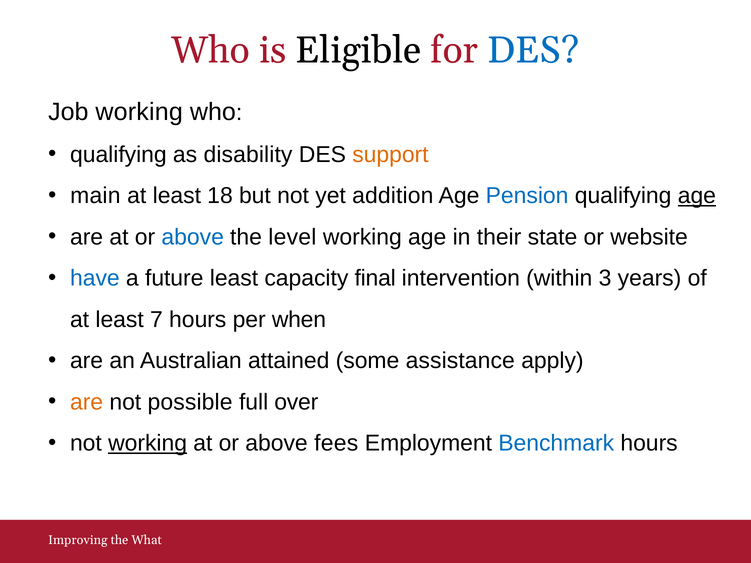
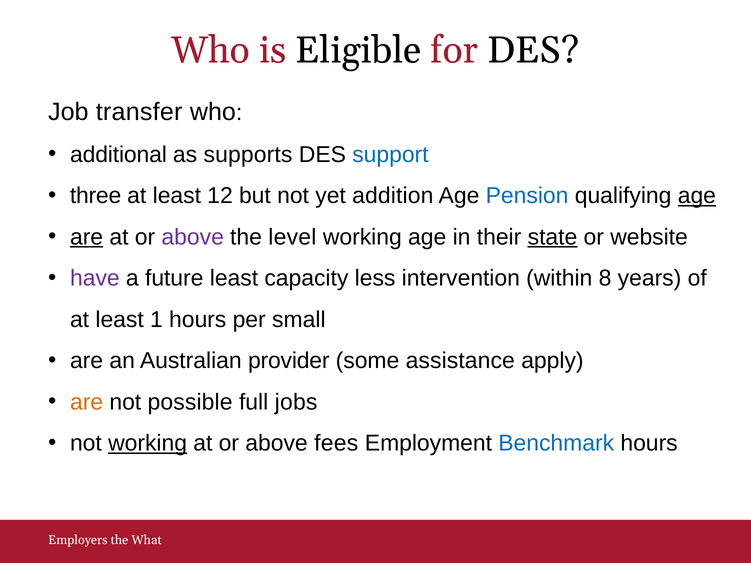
DES at (533, 51) colour: blue -> black
Job working: working -> transfer
qualifying at (118, 155): qualifying -> additional
disability: disability -> supports
support colour: orange -> blue
main: main -> three
18: 18 -> 12
are at (87, 237) underline: none -> present
above at (193, 237) colour: blue -> purple
state underline: none -> present
have colour: blue -> purple
final: final -> less
3: 3 -> 8
7: 7 -> 1
when: when -> small
attained: attained -> provider
over: over -> jobs
Improving: Improving -> Employers
